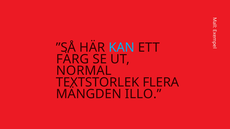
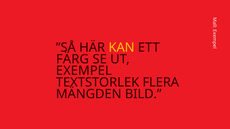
KAN colour: light blue -> yellow
NORMAL: NORMAL -> EXEMPEL
ILLO: ILLO -> BILD
